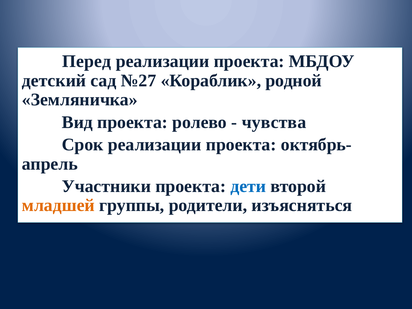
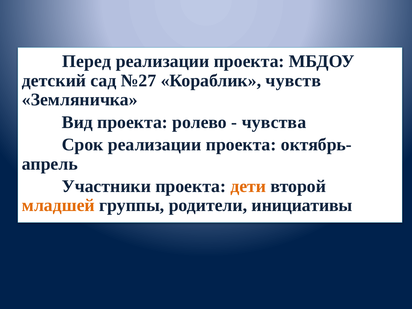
родной: родной -> чувств
дети colour: blue -> orange
изъясняться: изъясняться -> инициативы
